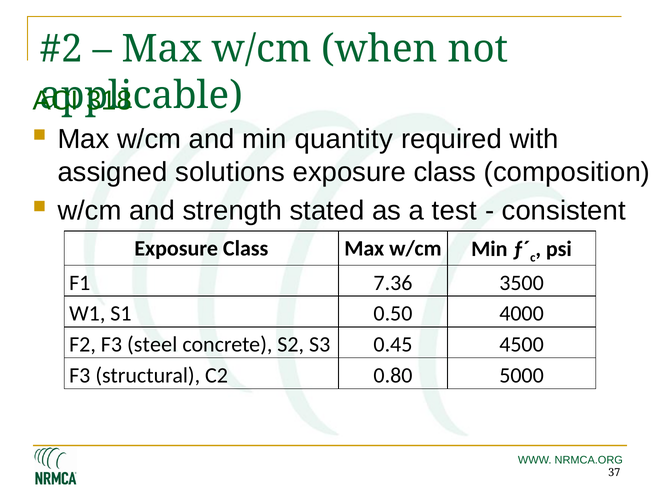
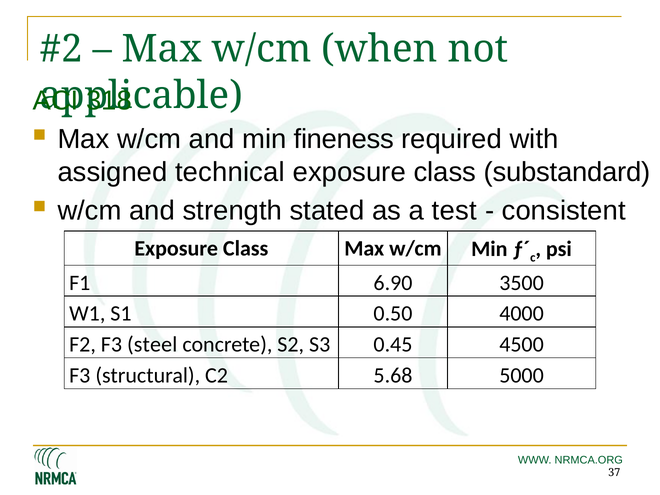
quantity: quantity -> fineness
solutions: solutions -> technical
composition: composition -> substandard
7.36: 7.36 -> 6.90
0.80: 0.80 -> 5.68
